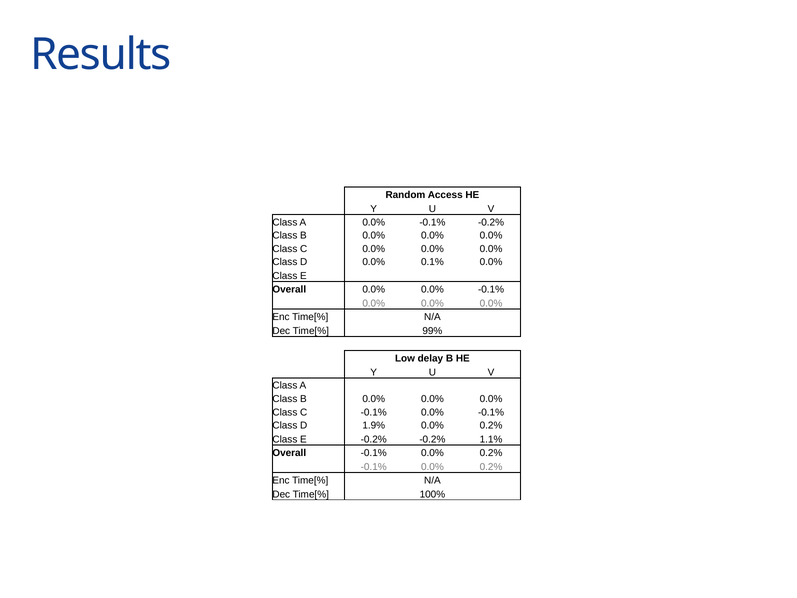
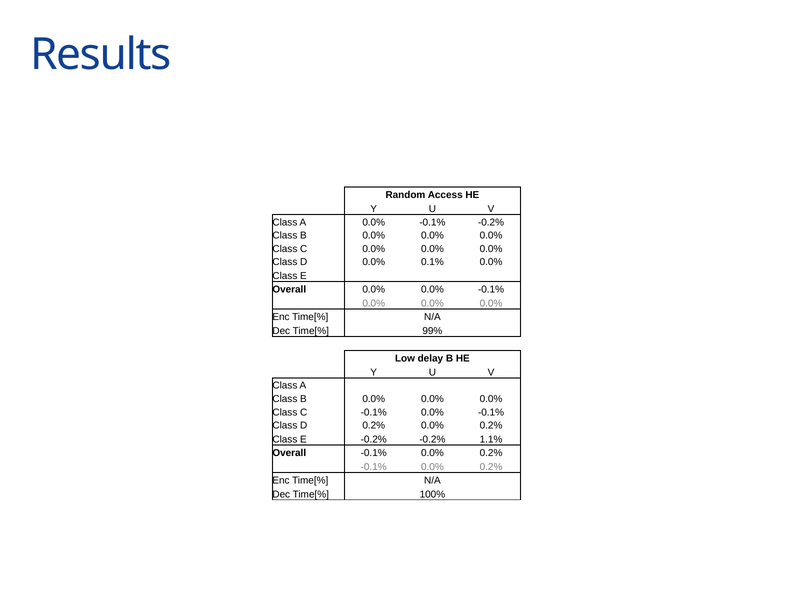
D 1.9%: 1.9% -> 0.2%
